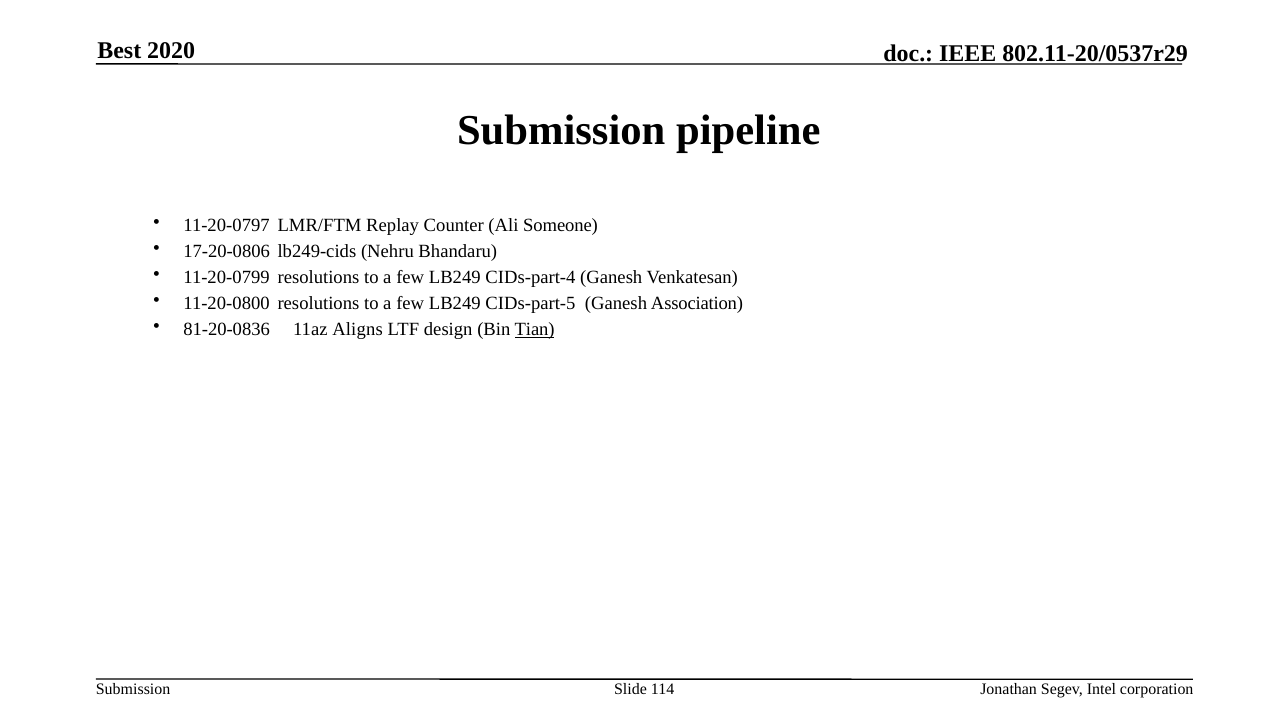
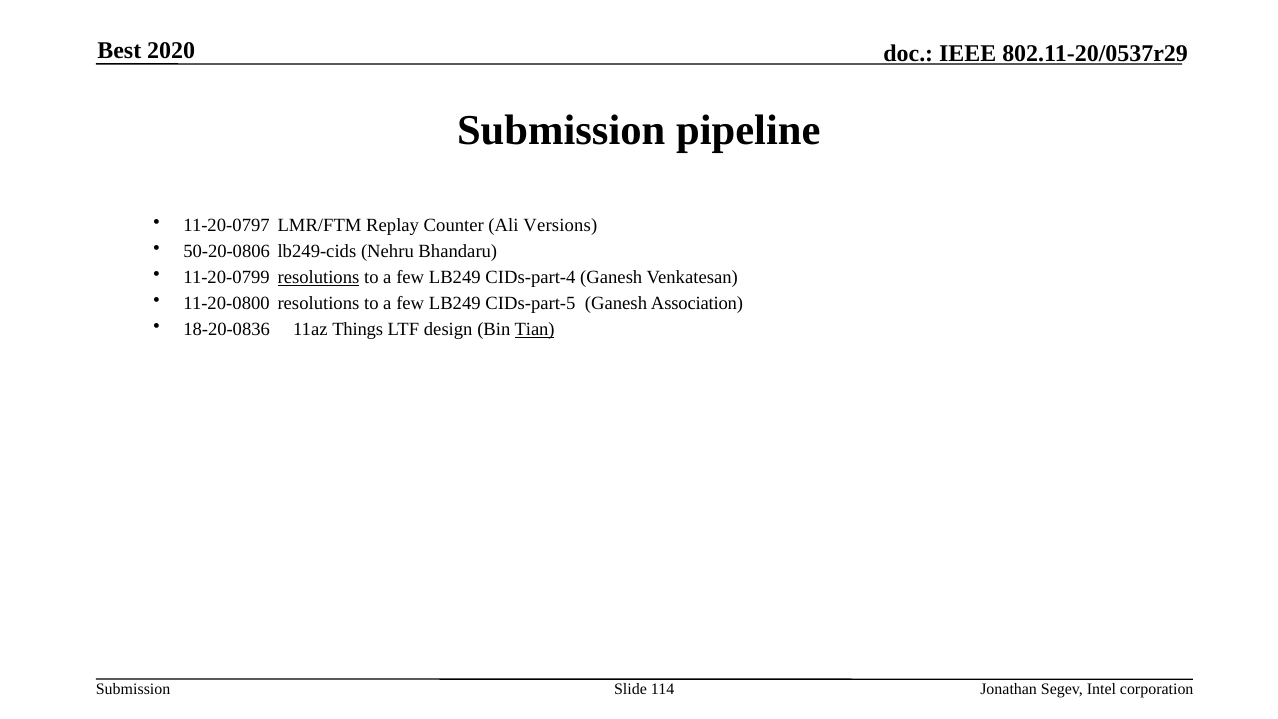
Someone: Someone -> Versions
17-20-0806: 17-20-0806 -> 50-20-0806
resolutions at (318, 277) underline: none -> present
81-20-0836: 81-20-0836 -> 18-20-0836
Aligns: Aligns -> Things
